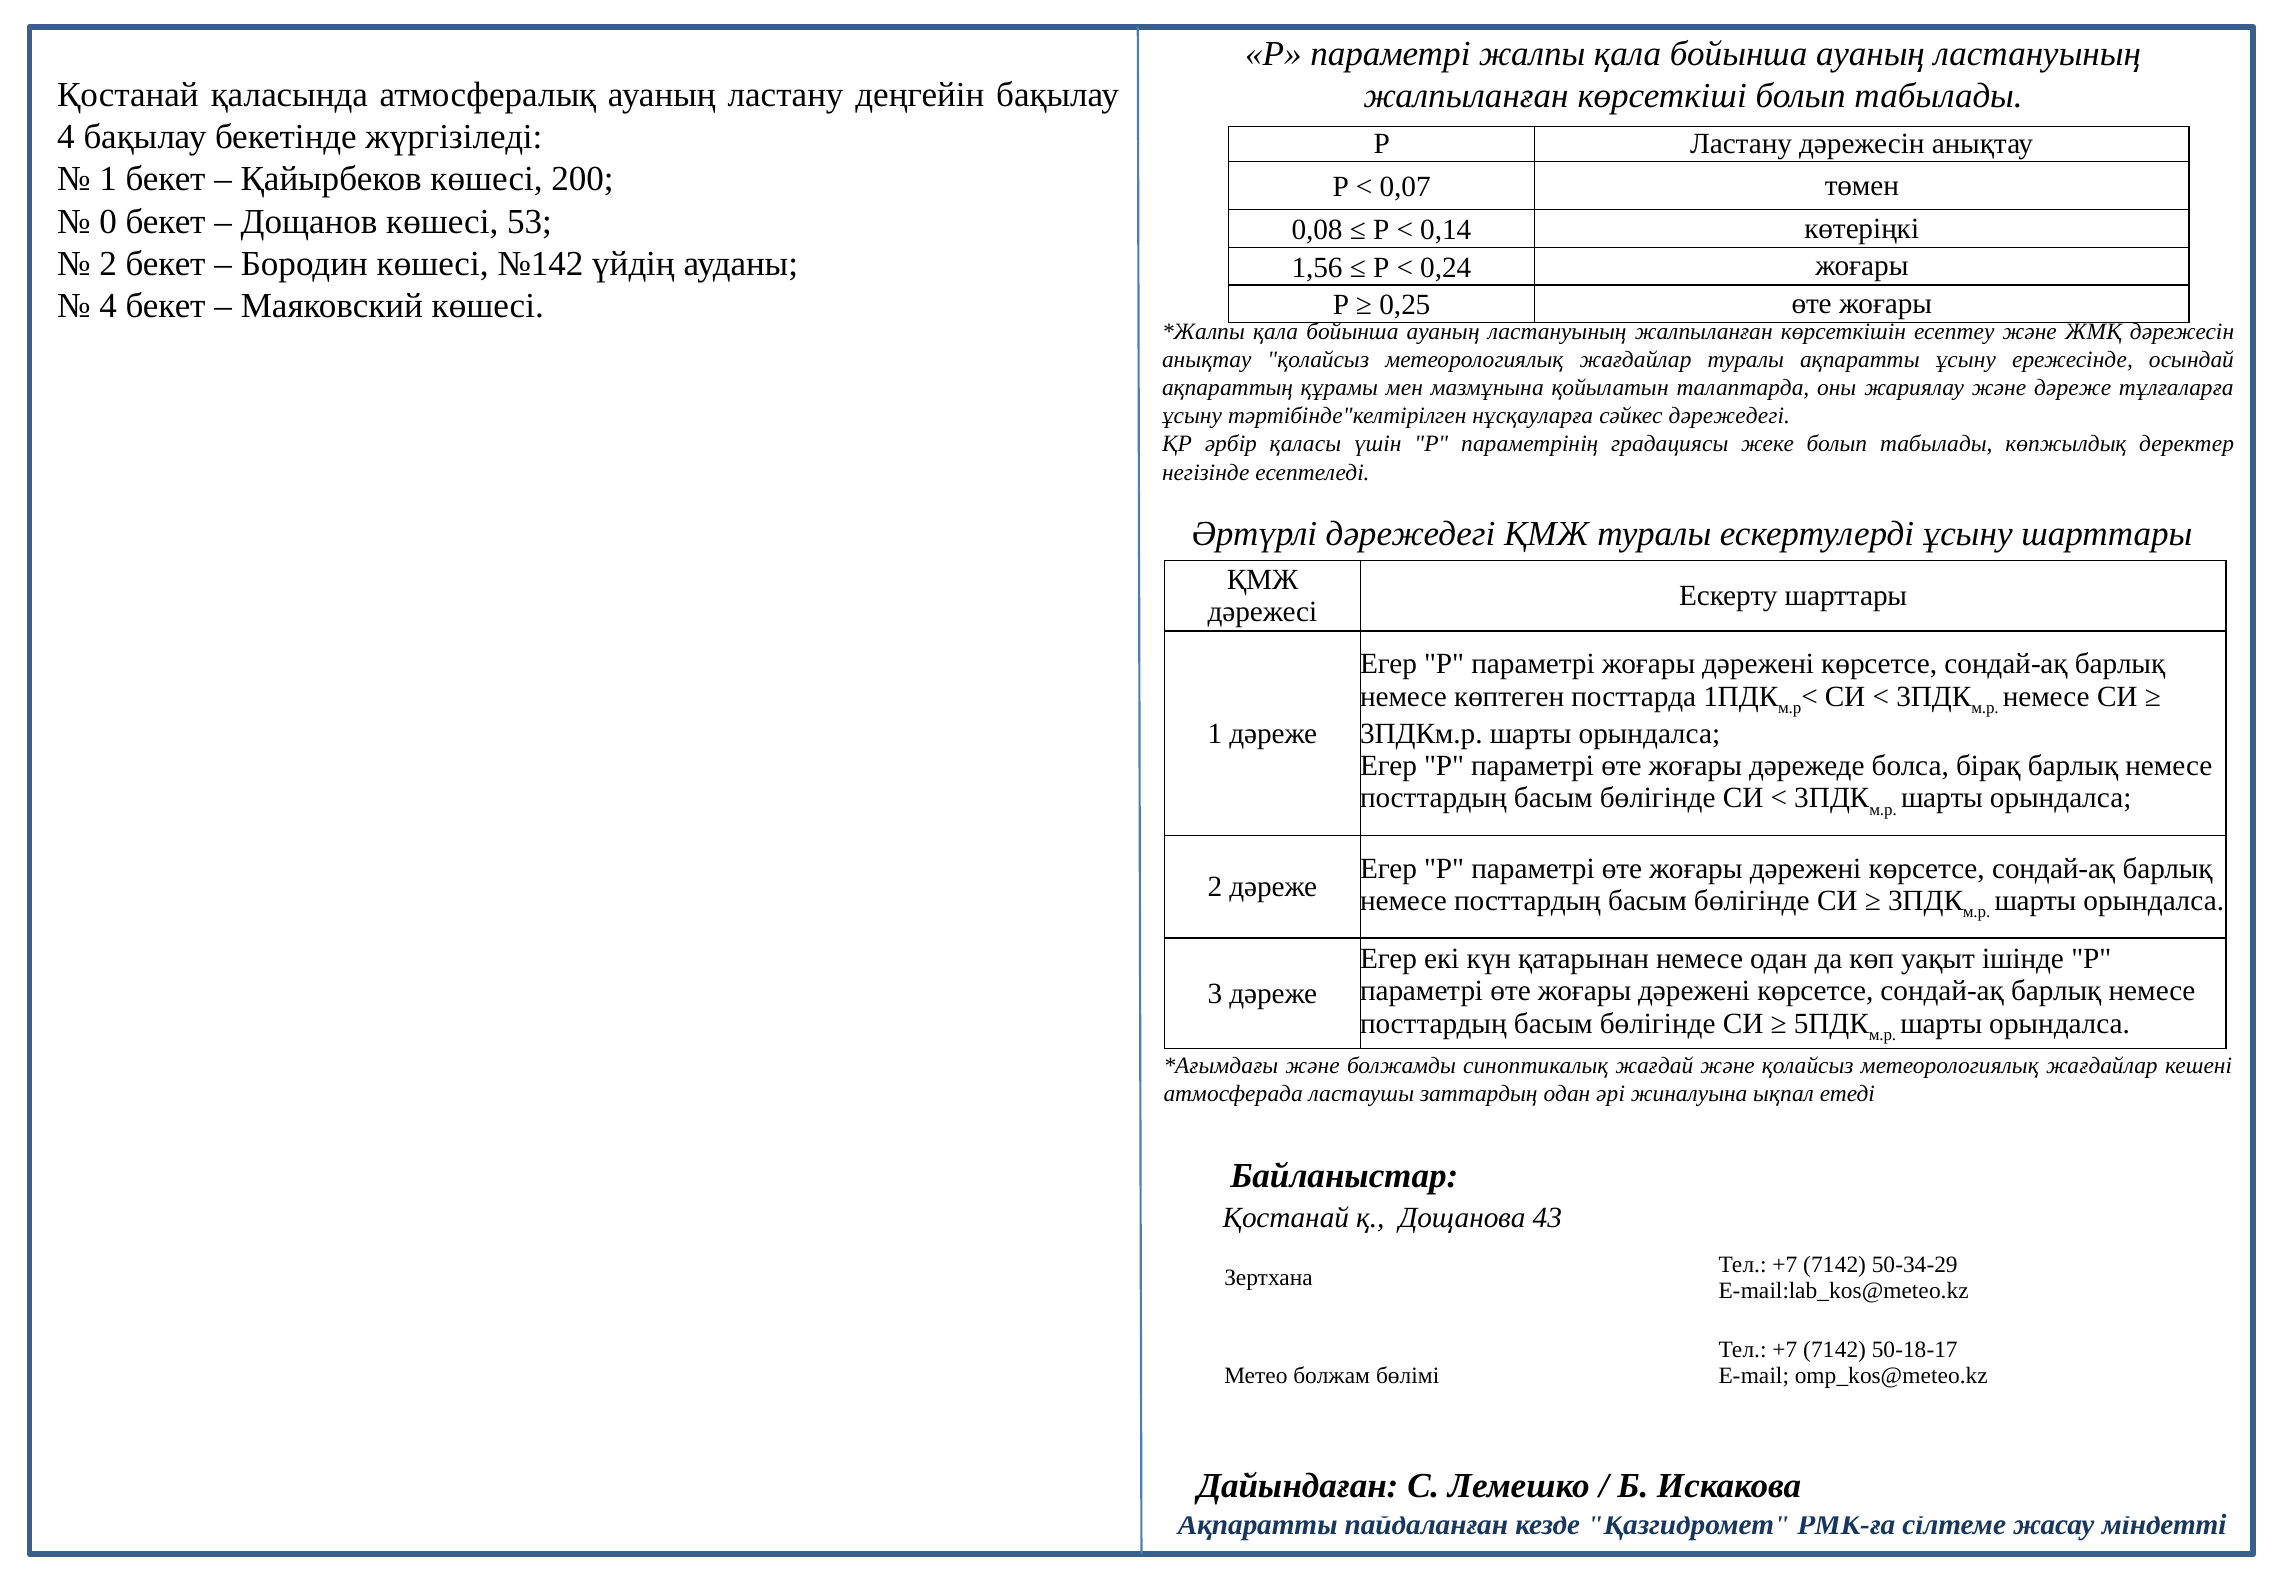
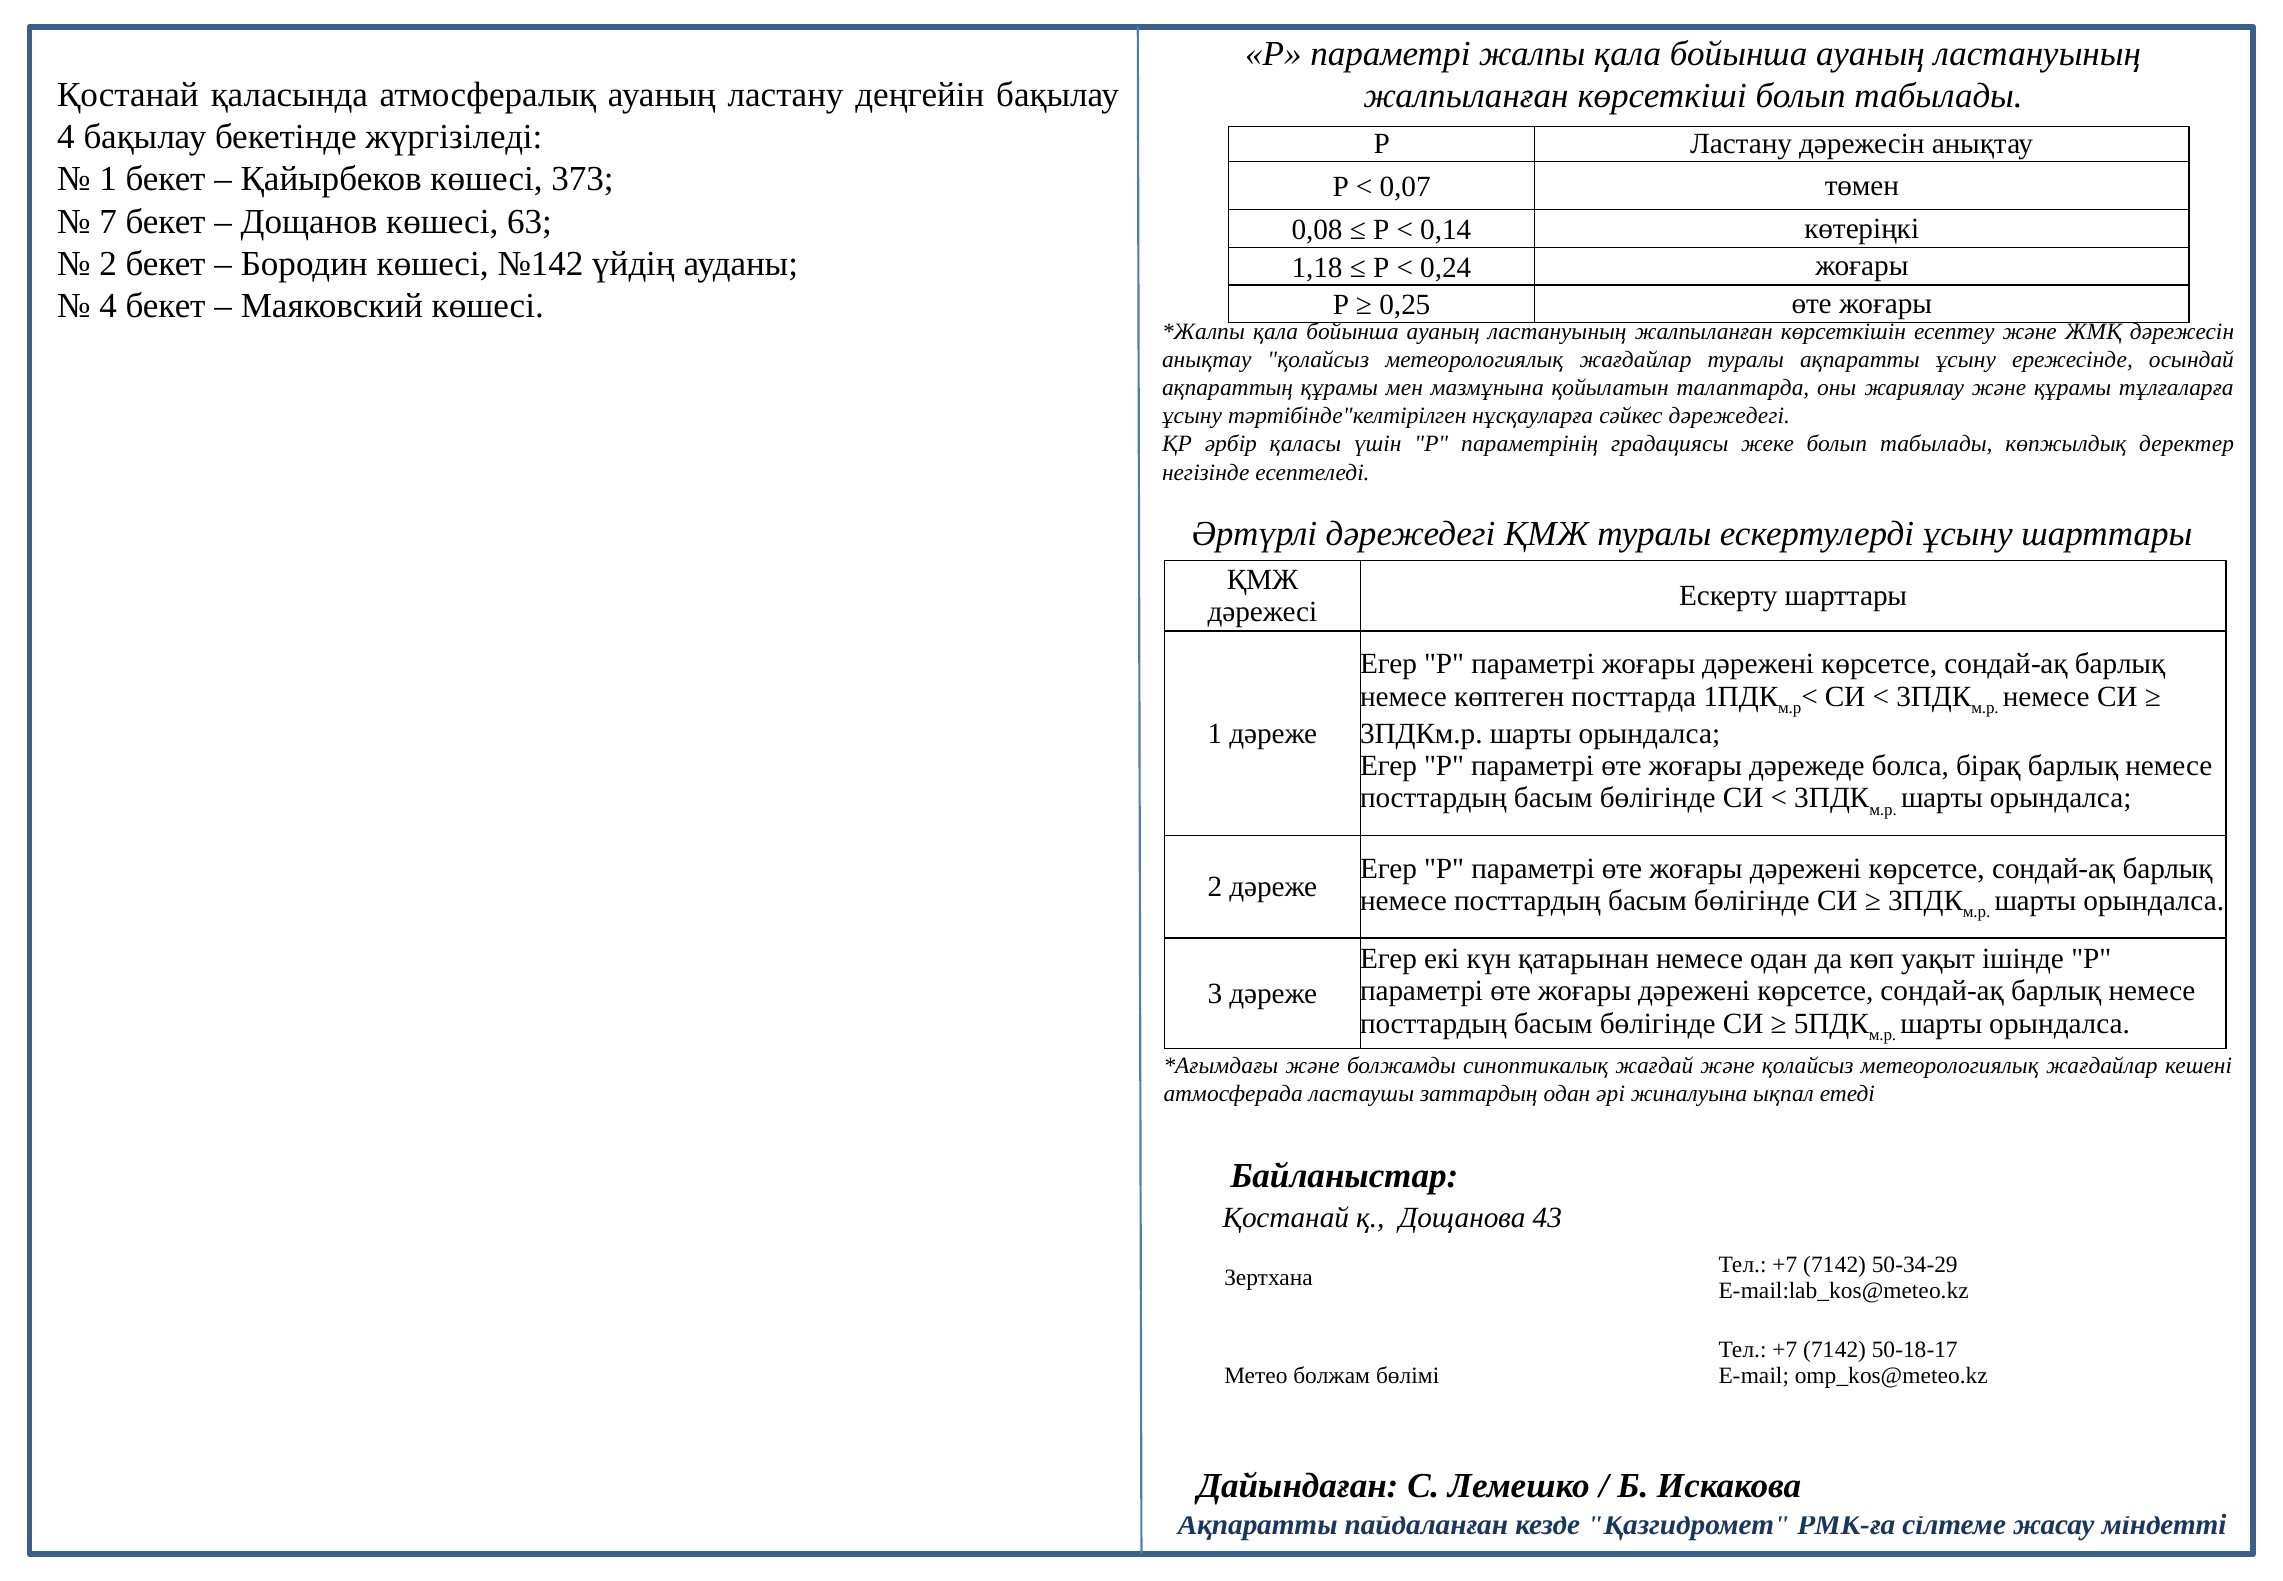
200: 200 -> 373
0: 0 -> 7
53: 53 -> 63
1,56: 1,56 -> 1,18
және дәреже: дәреже -> құрамы
